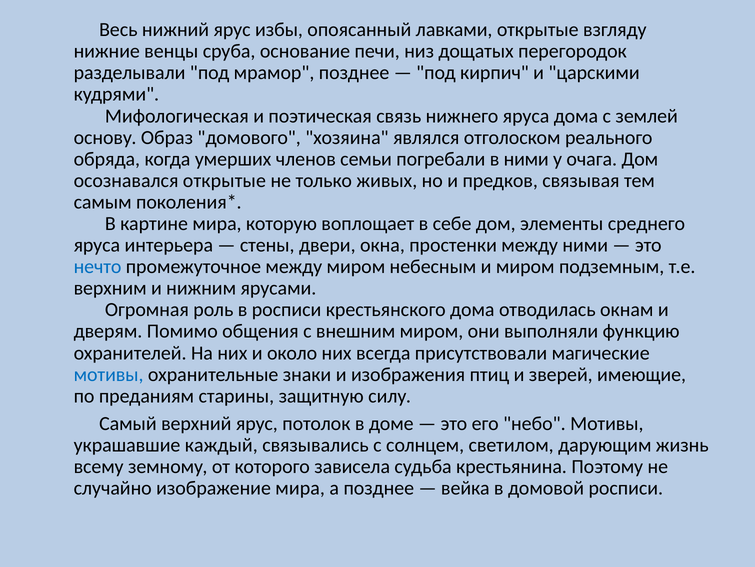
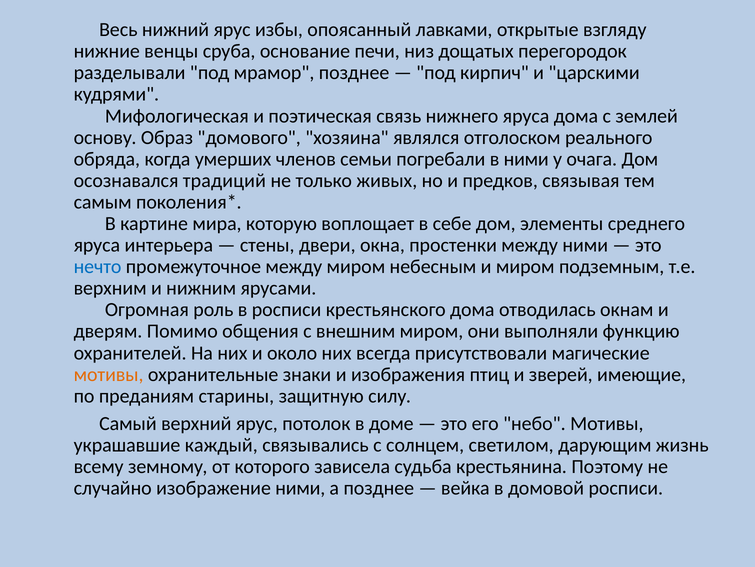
осознавался открытые: открытые -> традиций
мотивы at (109, 374) colour: blue -> orange
изображение мира: мира -> ними
